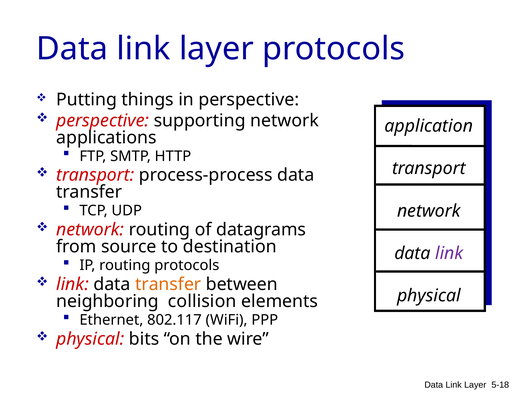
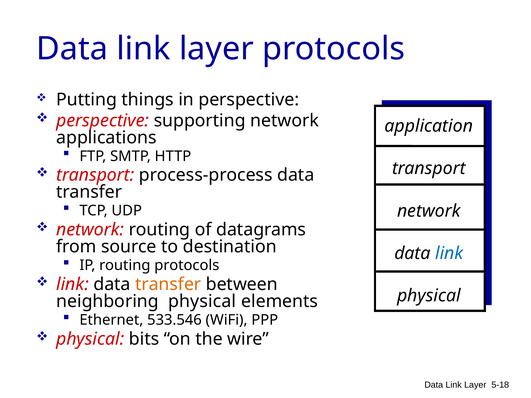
link at (449, 253) colour: purple -> blue
neighboring collision: collision -> physical
802.117: 802.117 -> 533.546
